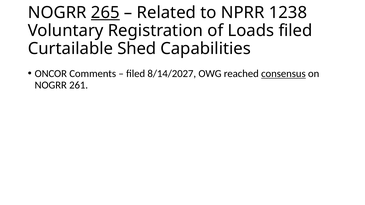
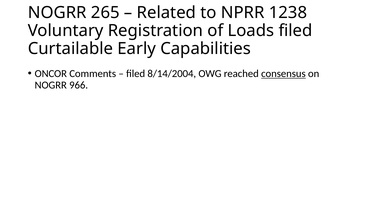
265 underline: present -> none
Shed: Shed -> Early
8/14/2027: 8/14/2027 -> 8/14/2004
261: 261 -> 966
